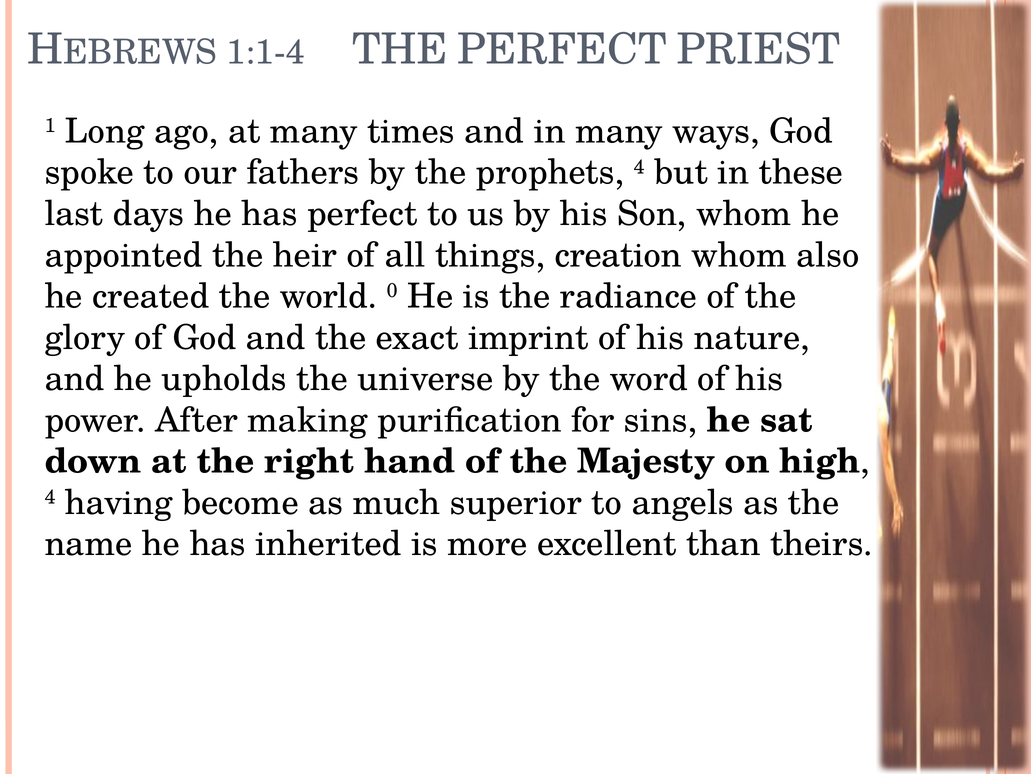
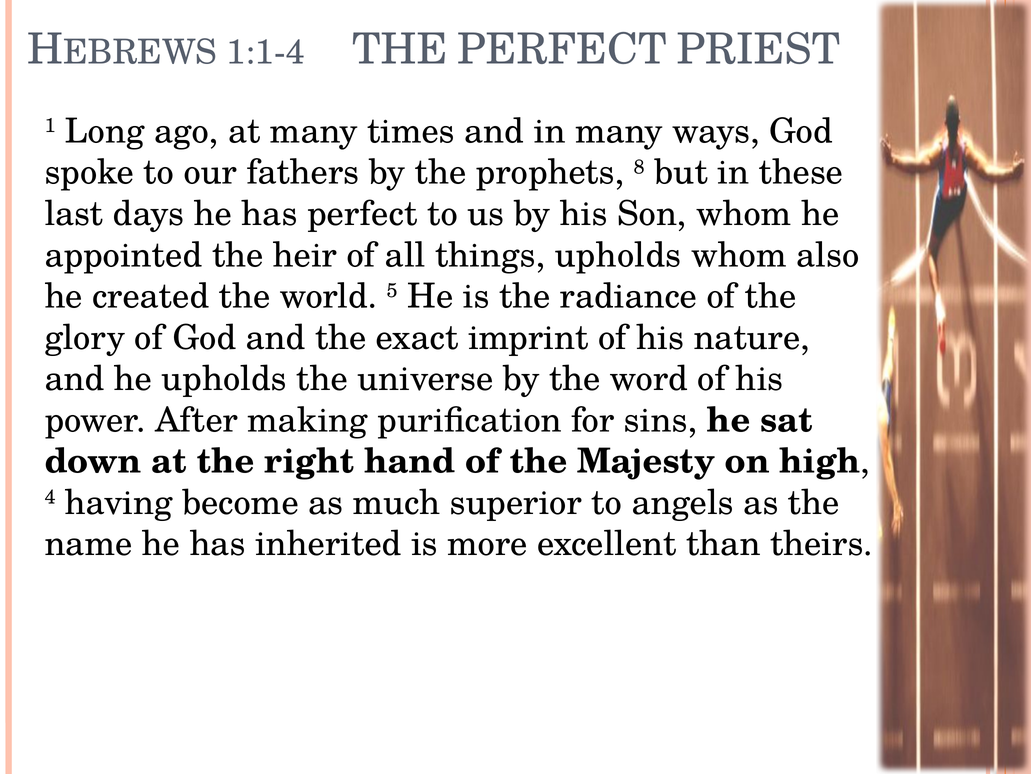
prophets 4: 4 -> 8
things creation: creation -> upholds
0: 0 -> 5
